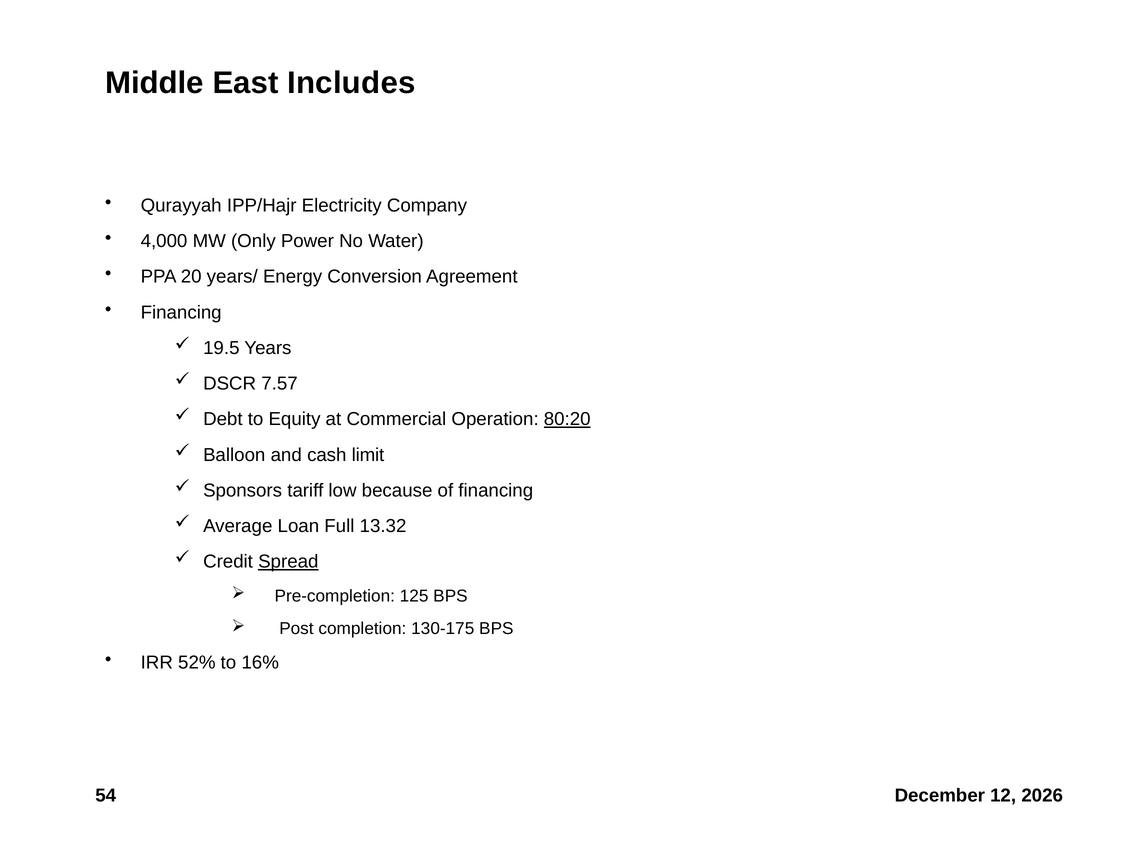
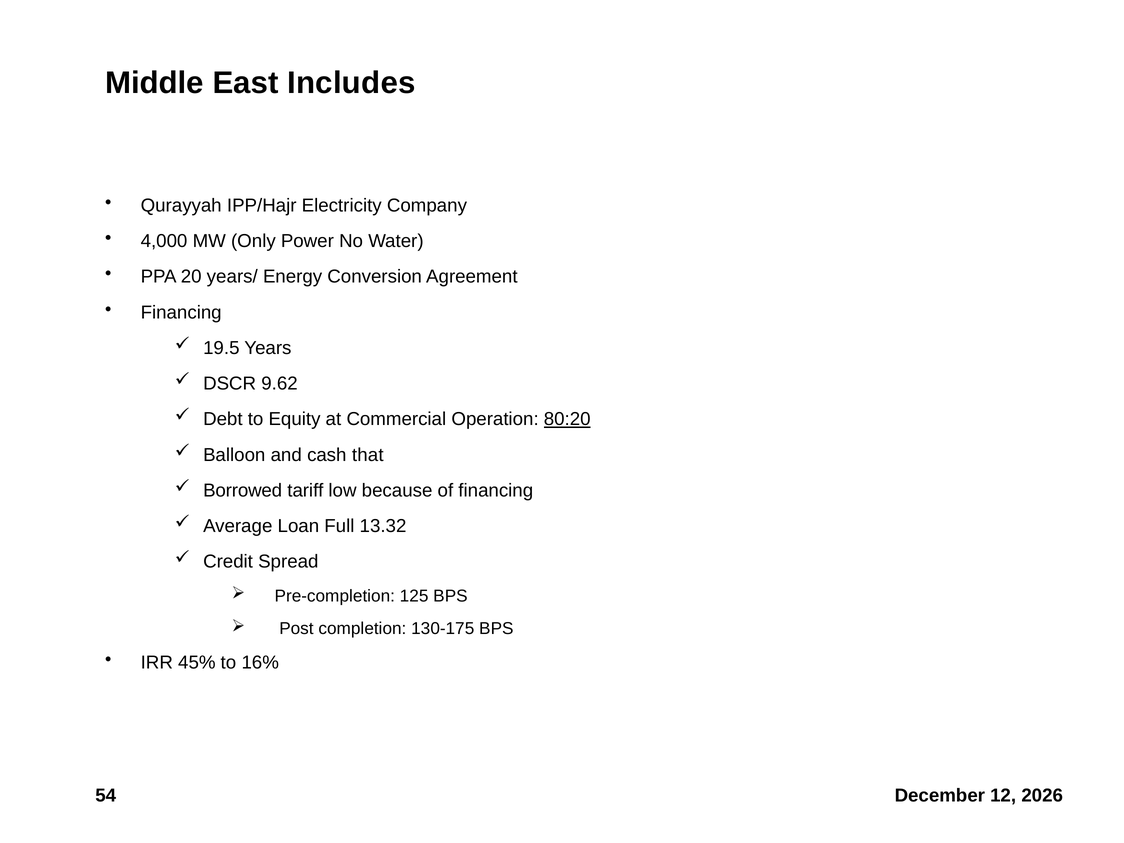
7.57: 7.57 -> 9.62
limit: limit -> that
Sponsors: Sponsors -> Borrowed
Spread underline: present -> none
52%: 52% -> 45%
